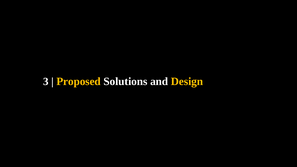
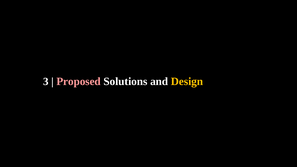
Proposed colour: yellow -> pink
